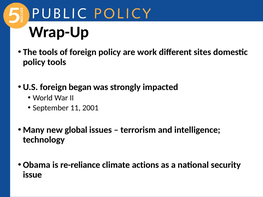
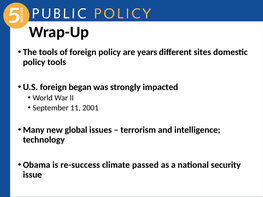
work: work -> years
re-reliance: re-reliance -> re-success
actions: actions -> passed
